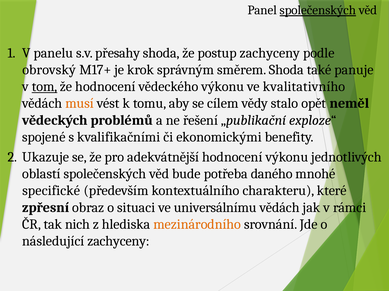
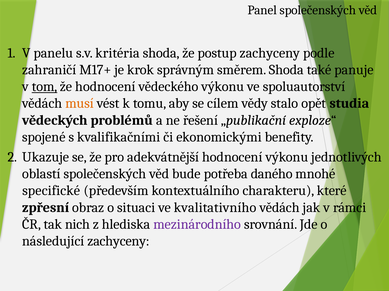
společenských at (318, 10) underline: present -> none
přesahy: přesahy -> kritéria
obrovský: obrovský -> zahraničí
kvalitativního: kvalitativního -> spoluautorství
neměl: neměl -> studia
universálnímu: universálnímu -> kvalitativního
mezinárodního colour: orange -> purple
